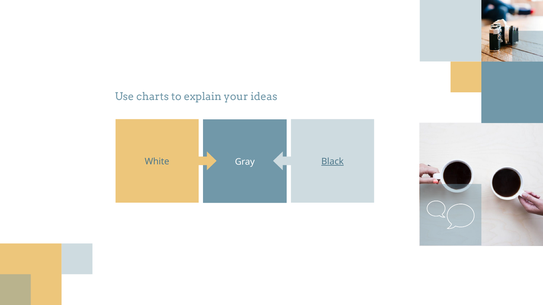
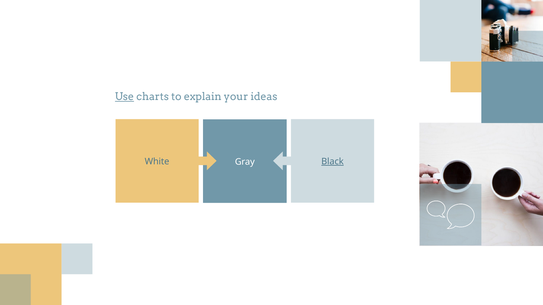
Use underline: none -> present
